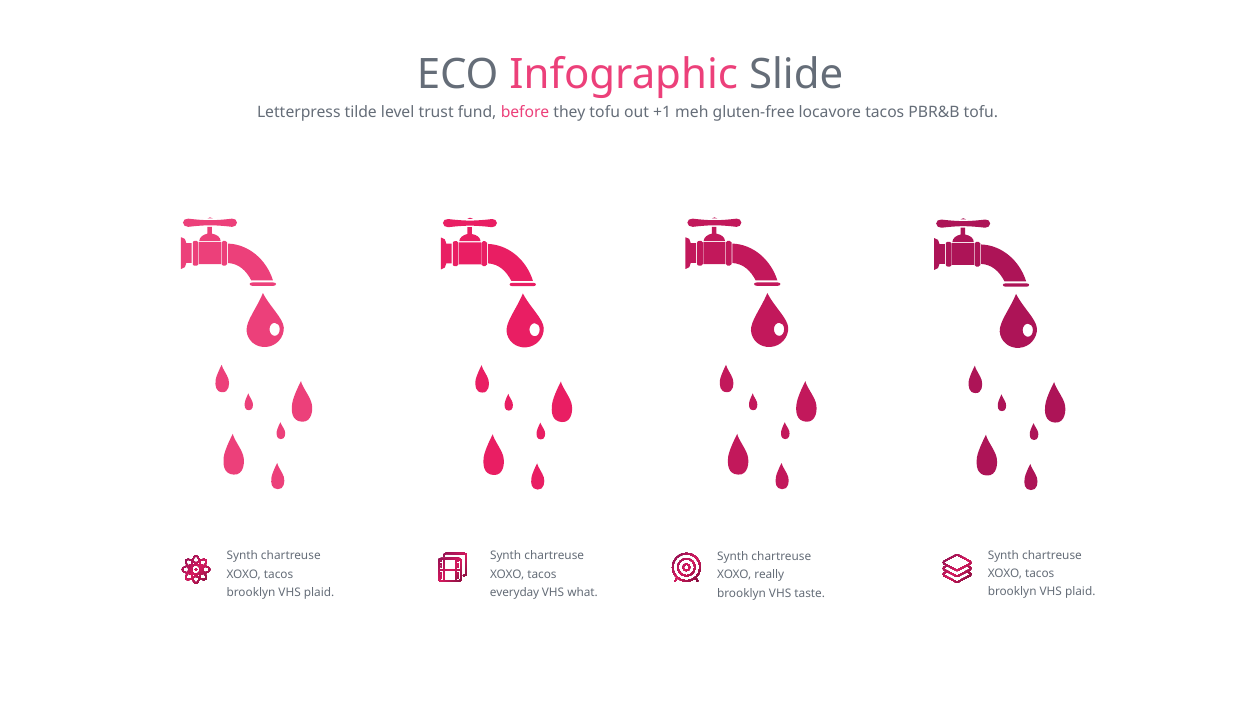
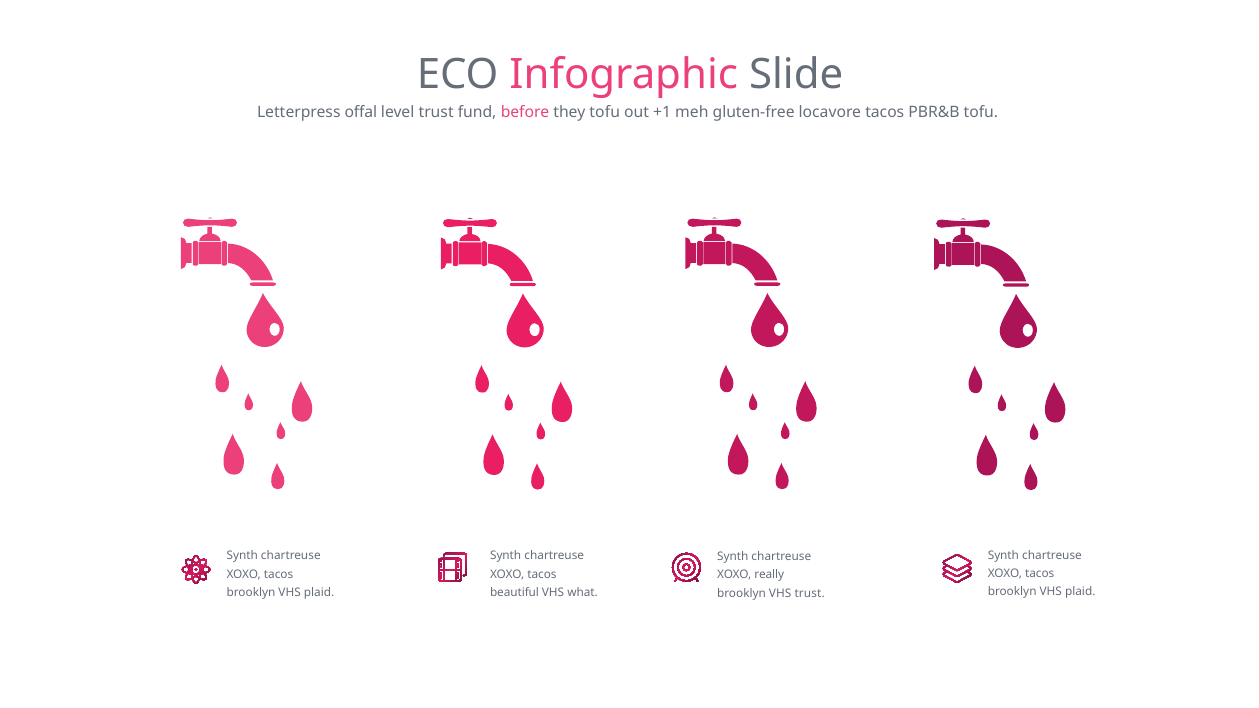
tilde: tilde -> offal
everyday: everyday -> beautiful
VHS taste: taste -> trust
